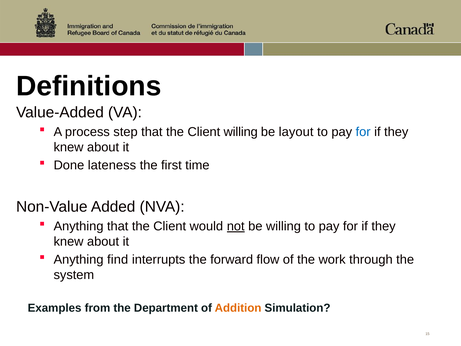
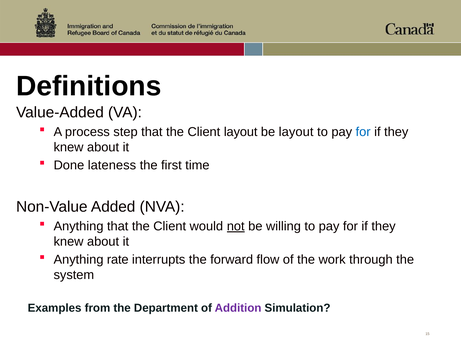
Client willing: willing -> layout
find: find -> rate
Addition colour: orange -> purple
